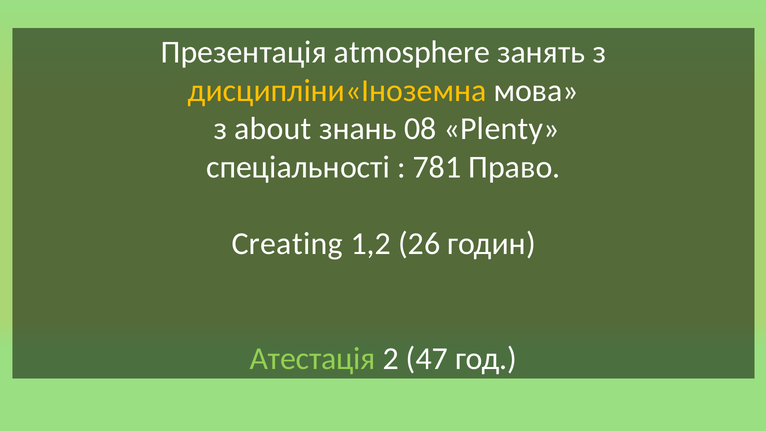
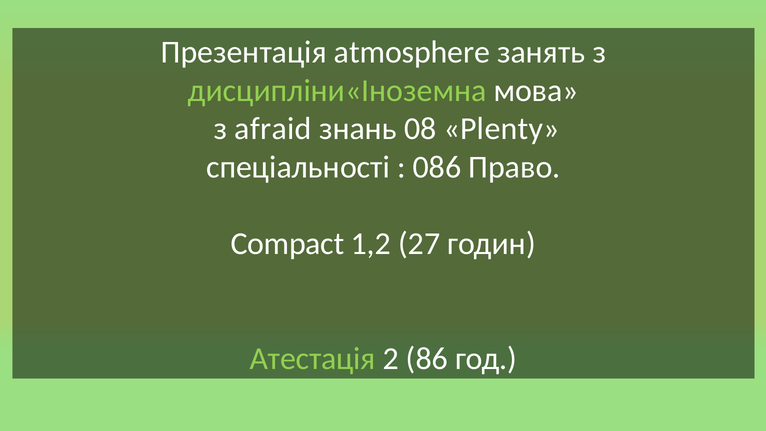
дисципліни«Іноземна colour: yellow -> light green
about: about -> afraid
781: 781 -> 086
Creating: Creating -> Compact
26: 26 -> 27
47: 47 -> 86
